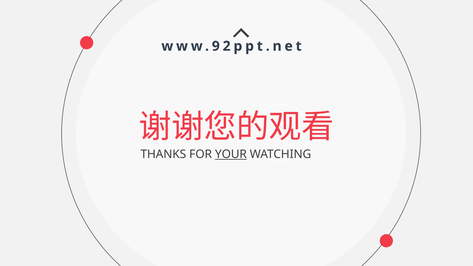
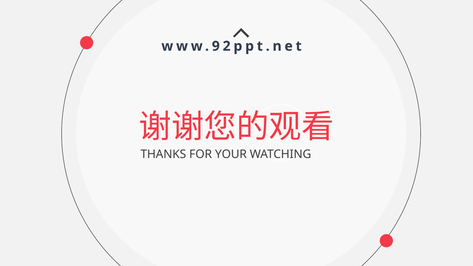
YOUR underline: present -> none
